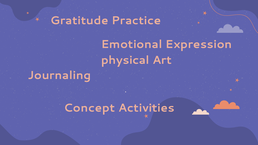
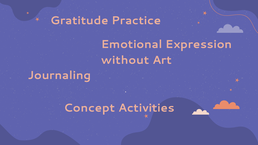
physical: physical -> without
